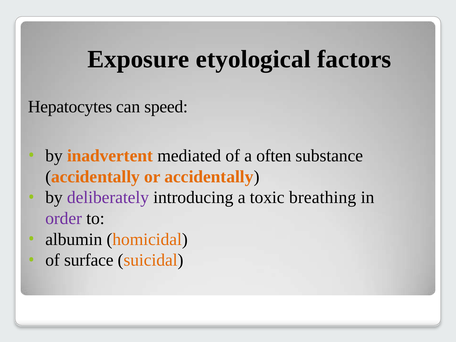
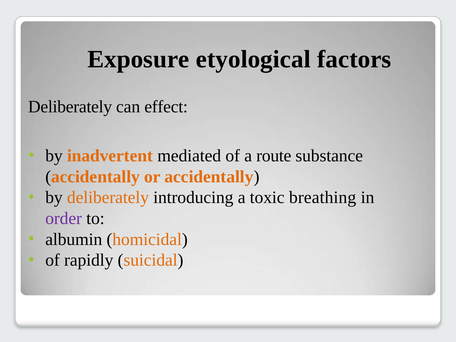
Hepatocytes at (70, 107): Hepatocytes -> Deliberately
speed: speed -> effect
often: often -> route
deliberately at (108, 197) colour: purple -> orange
surface: surface -> rapidly
